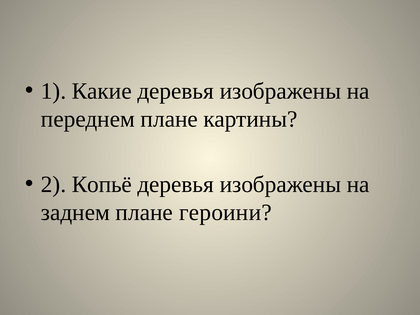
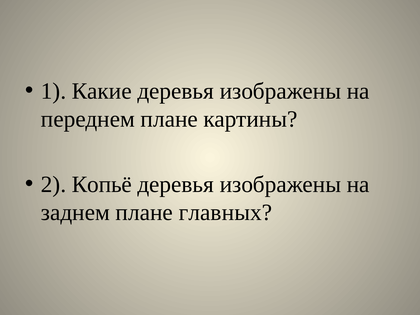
героини: героини -> главных
